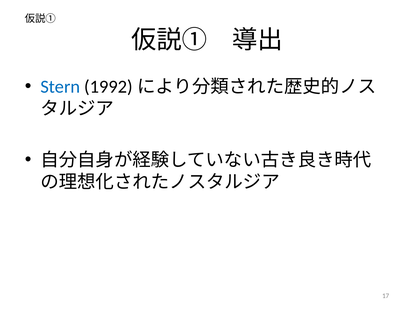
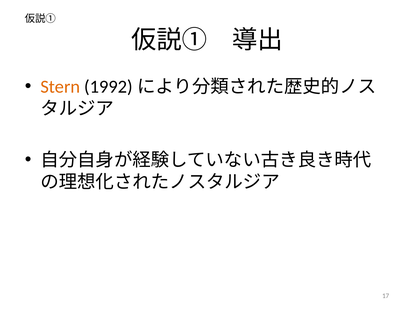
Stern colour: blue -> orange
